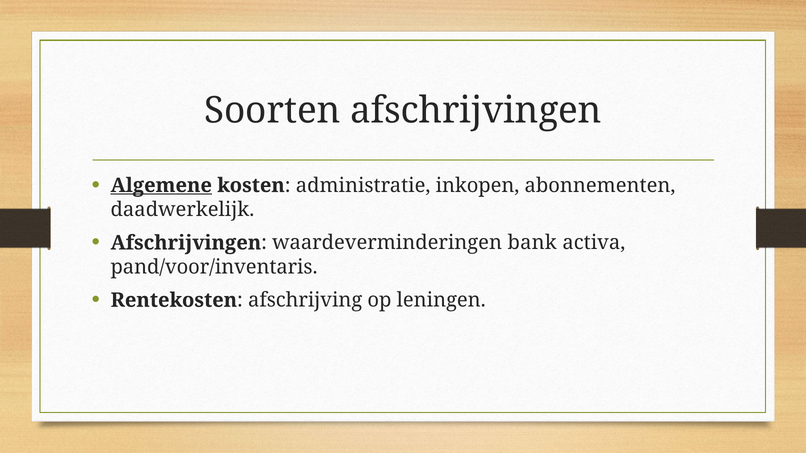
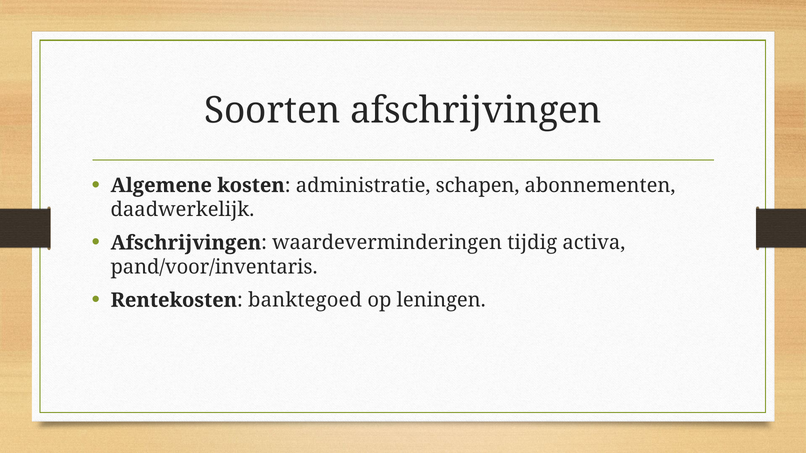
Algemene underline: present -> none
inkopen: inkopen -> schapen
bank: bank -> tijdig
afschrijving: afschrijving -> banktegoed
